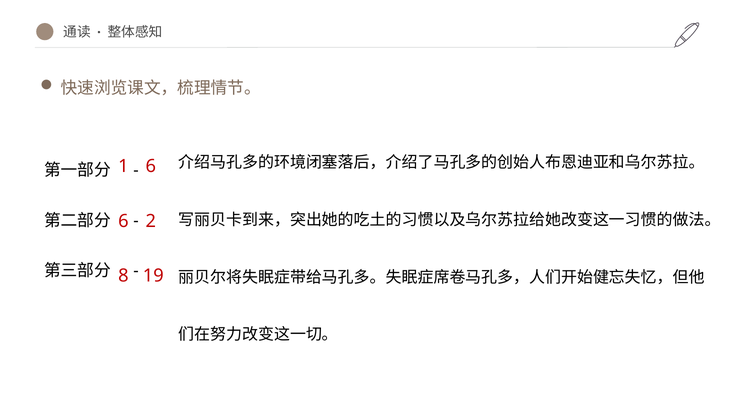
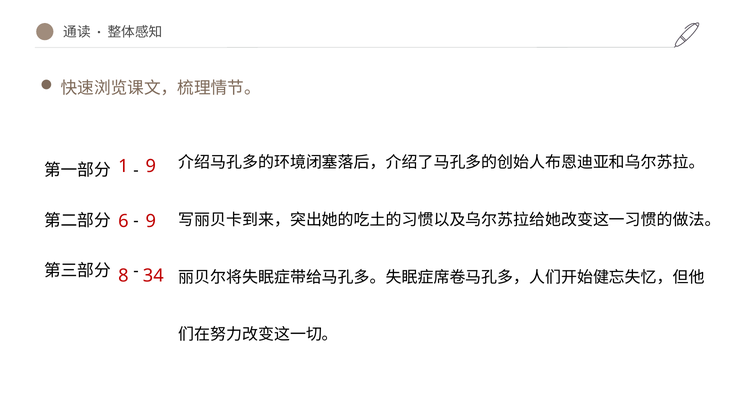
6 at (151, 166): 6 -> 9
2 at (151, 221): 2 -> 9
19: 19 -> 34
